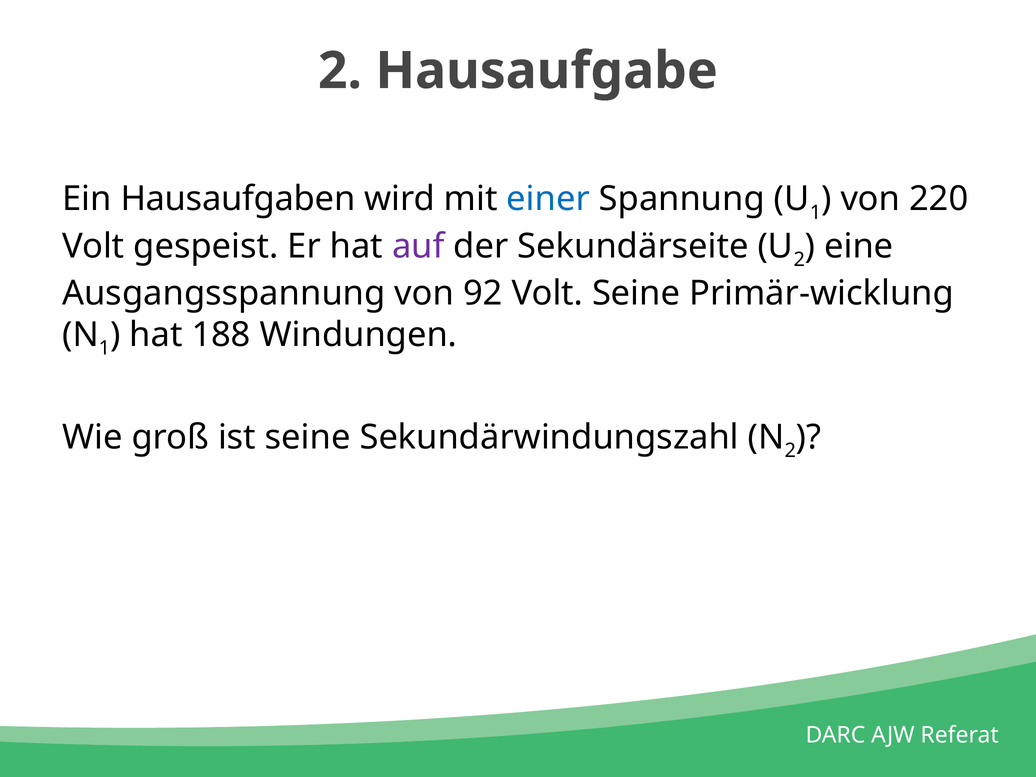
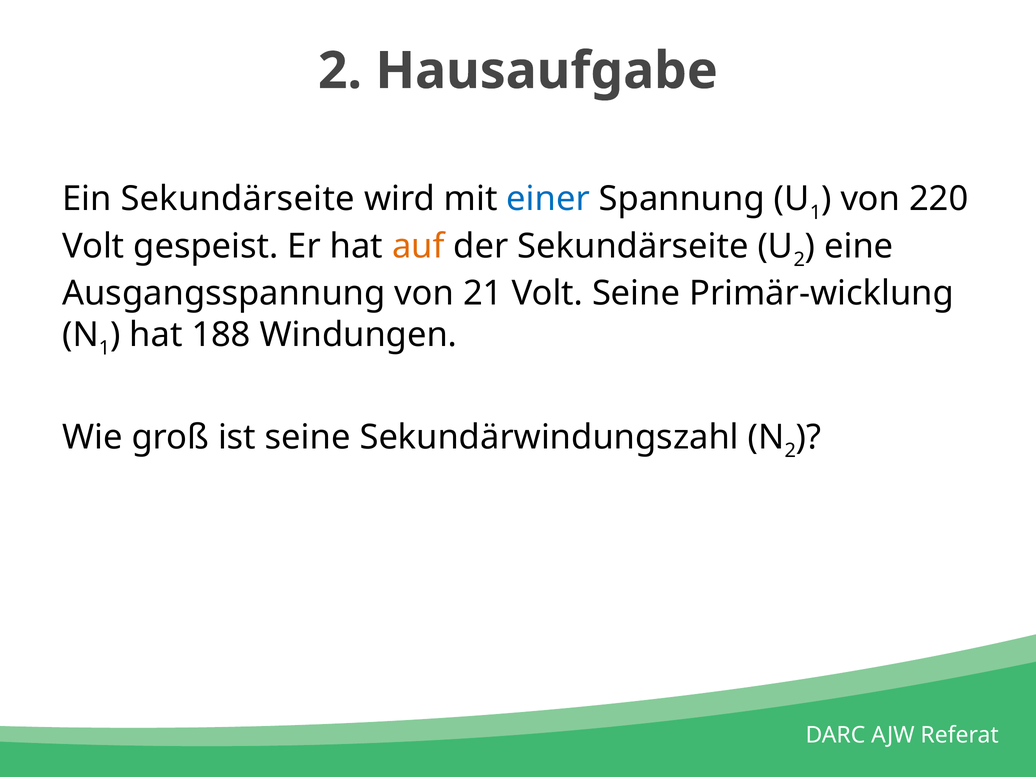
Ein Hausaufgaben: Hausaufgaben -> Sekundärseite
auf colour: purple -> orange
92: 92 -> 21
